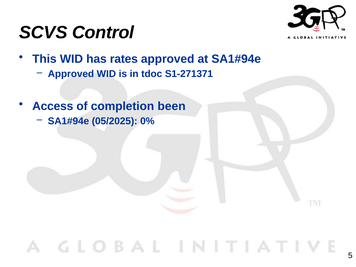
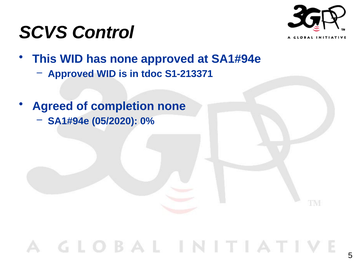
has rates: rates -> none
S1-271371: S1-271371 -> S1-213371
Access: Access -> Agreed
completion been: been -> none
05/2025: 05/2025 -> 05/2020
